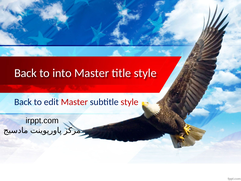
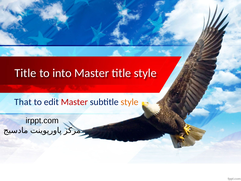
Back at (26, 73): Back -> Title
Back at (23, 102): Back -> That
style at (130, 102) colour: red -> orange
